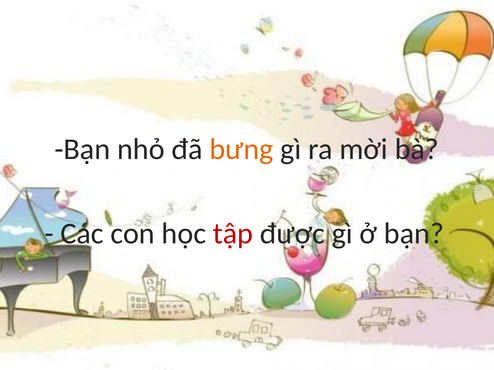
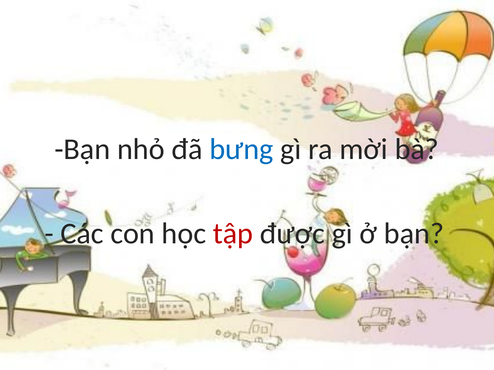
bưng colour: orange -> blue
